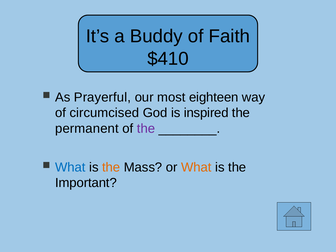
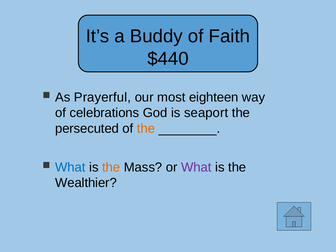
$410: $410 -> $440
circumcised: circumcised -> celebrations
inspired: inspired -> seaport
permanent: permanent -> persecuted
the at (146, 129) colour: purple -> orange
What at (196, 167) colour: orange -> purple
Important: Important -> Wealthier
